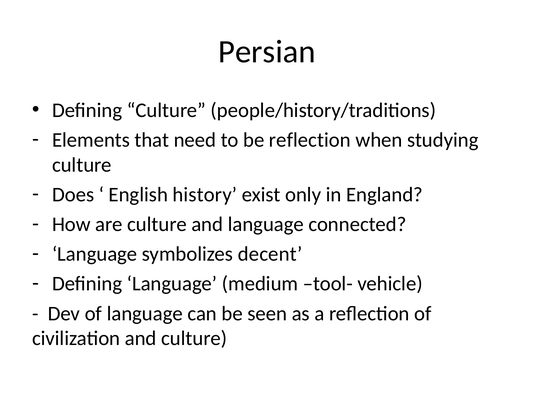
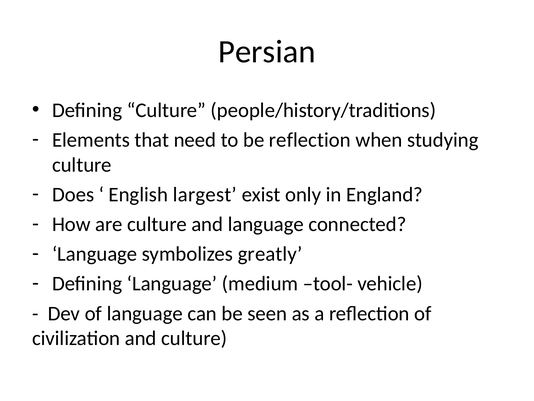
history: history -> largest
decent: decent -> greatly
